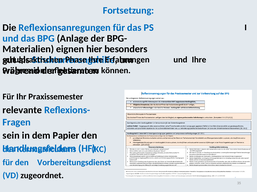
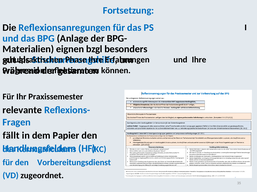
hier: hier -> bzgl
sein: sein -> fällt
